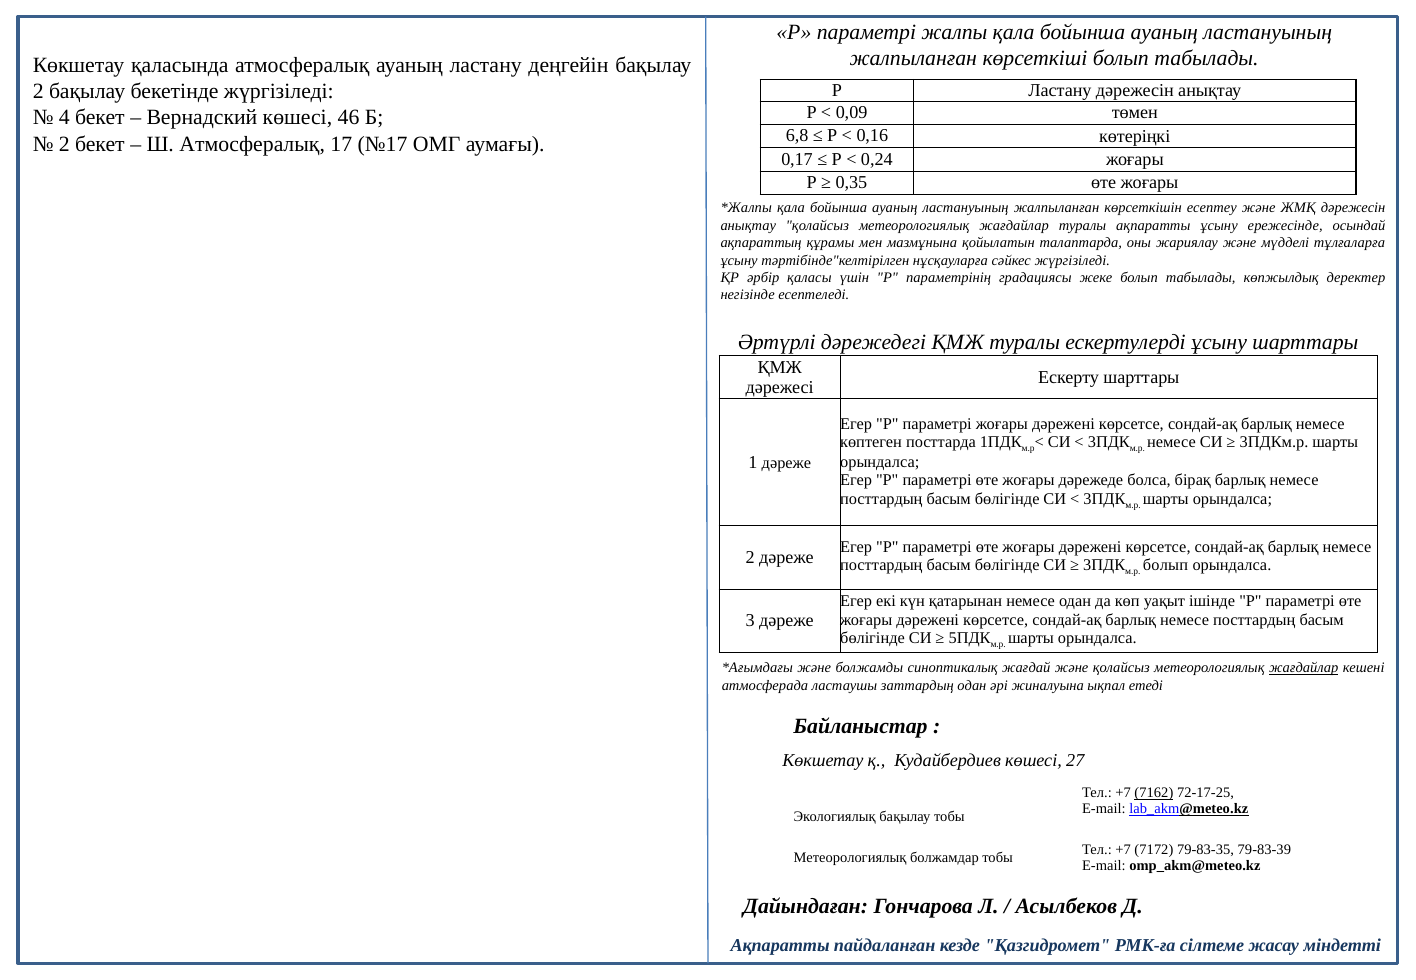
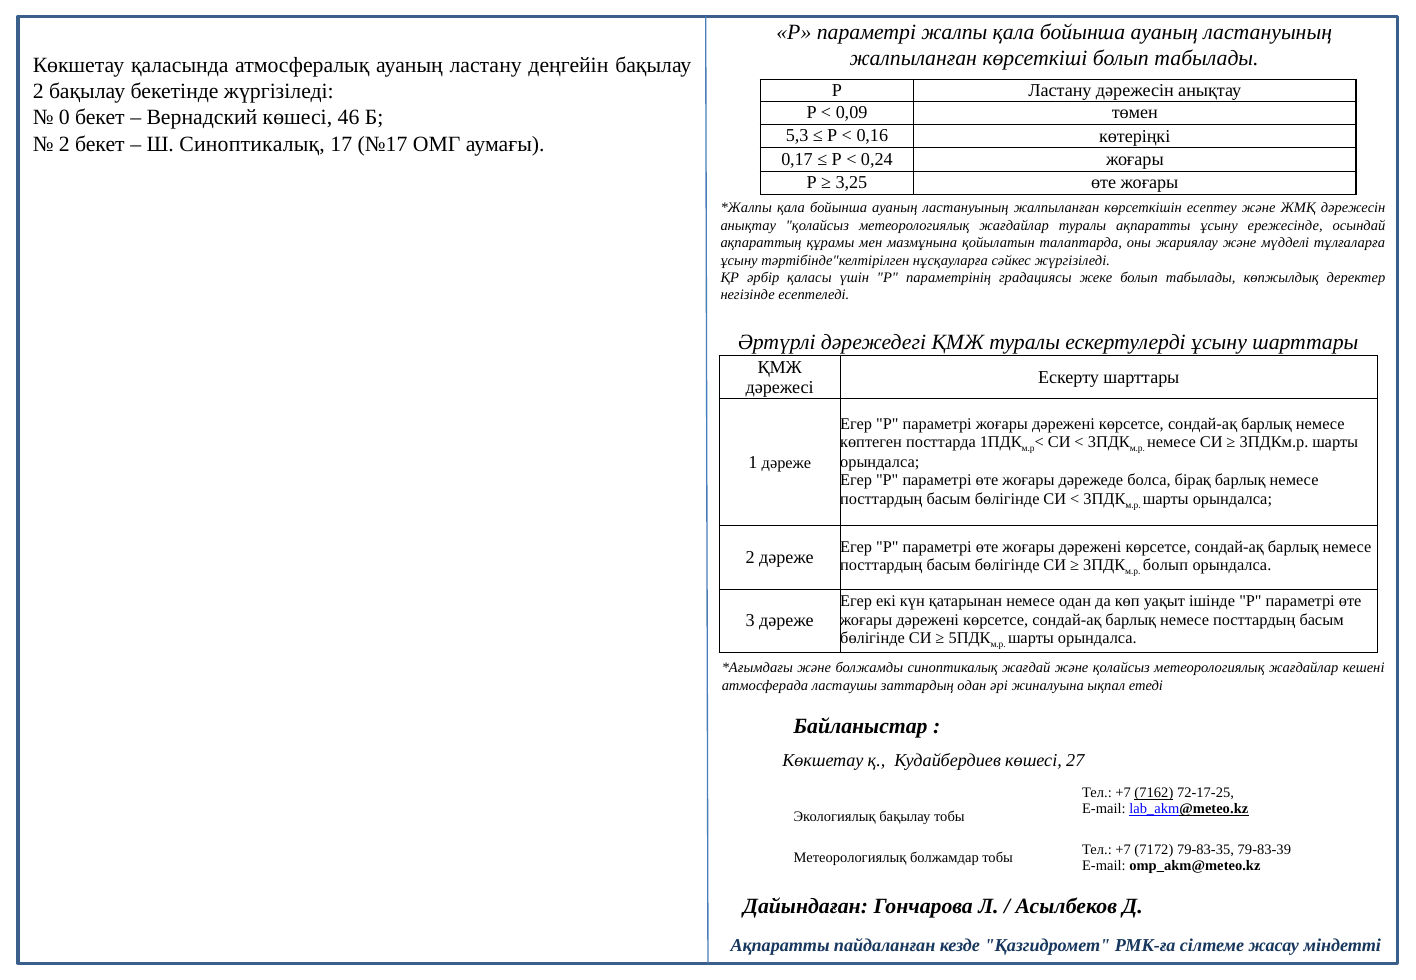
4: 4 -> 0
6,8: 6,8 -> 5,3
Ш Атмосфералық: Атмосфералық -> Синоптикалық
0,35: 0,35 -> 3,25
жағдайлар at (1304, 668) underline: present -> none
